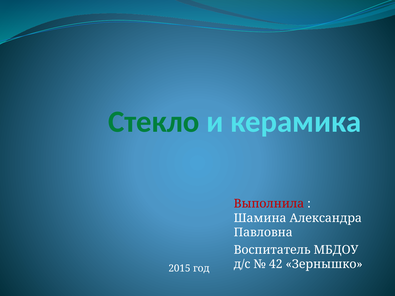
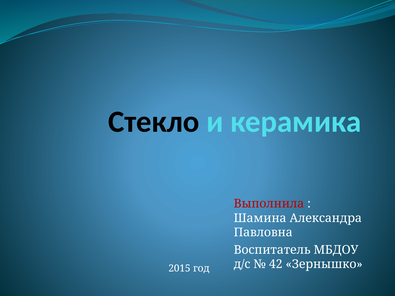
Стекло colour: green -> black
